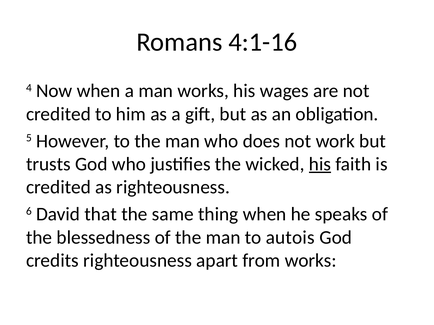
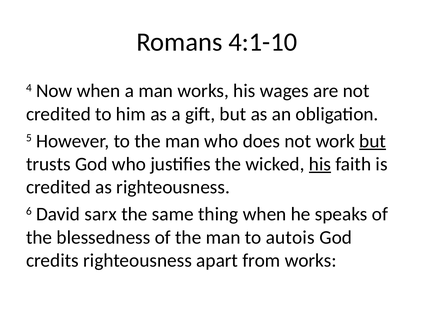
4:1-16: 4:1-16 -> 4:1-10
but at (373, 141) underline: none -> present
that: that -> sarx
